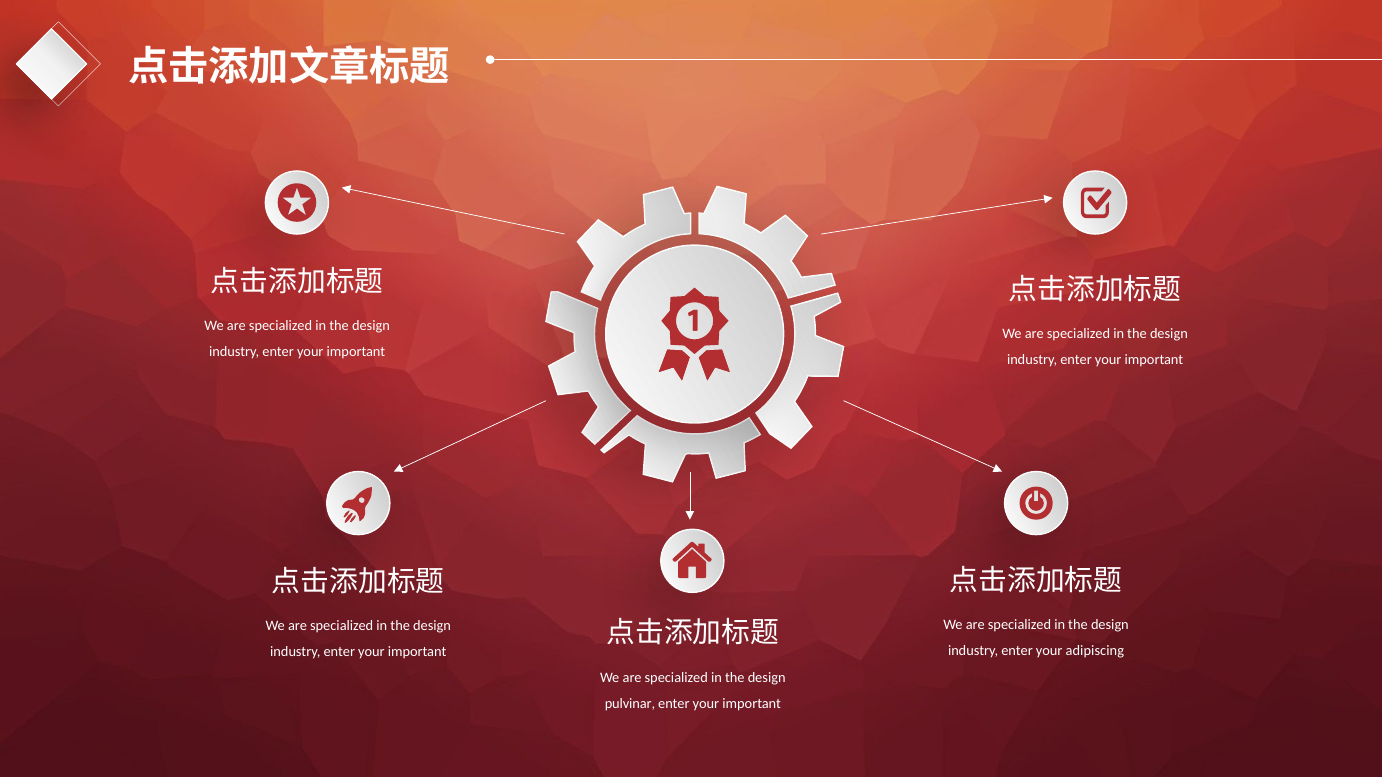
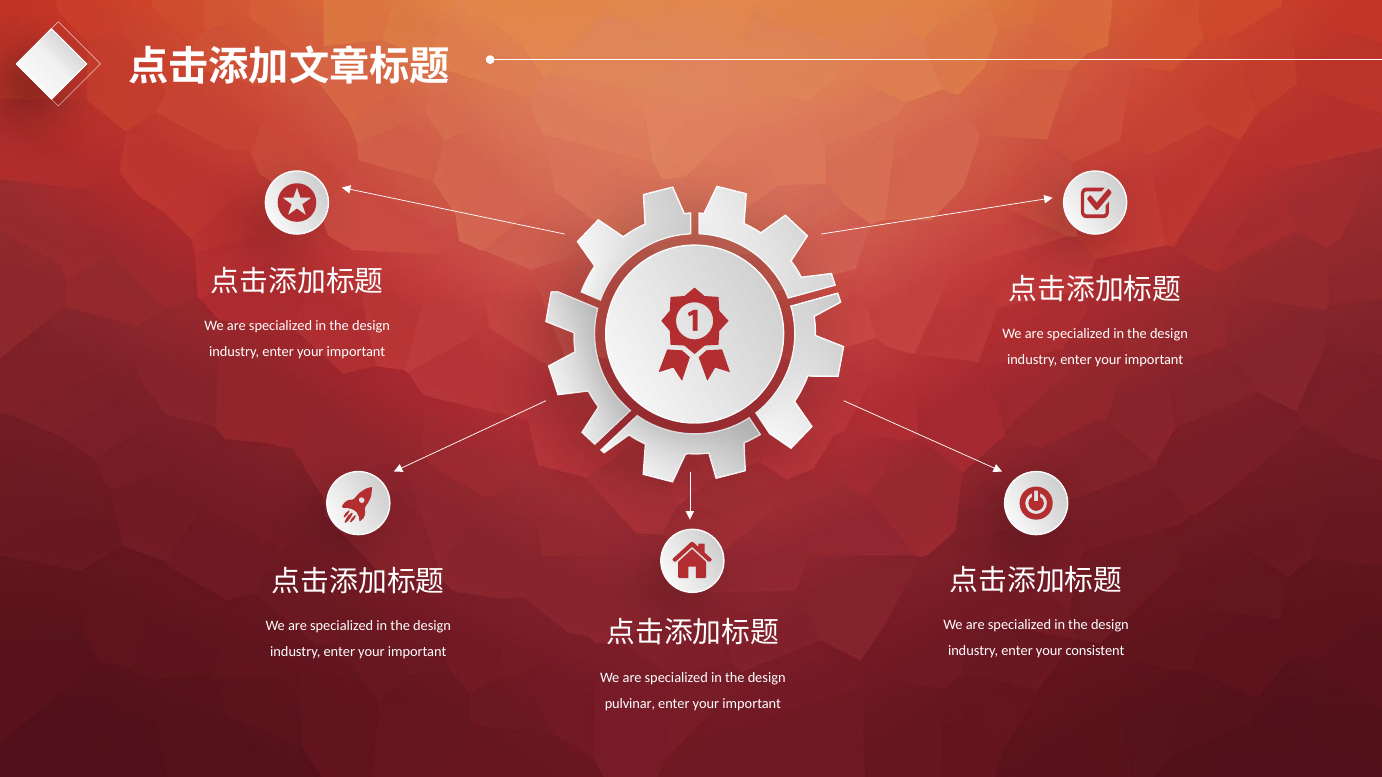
adipiscing: adipiscing -> consistent
